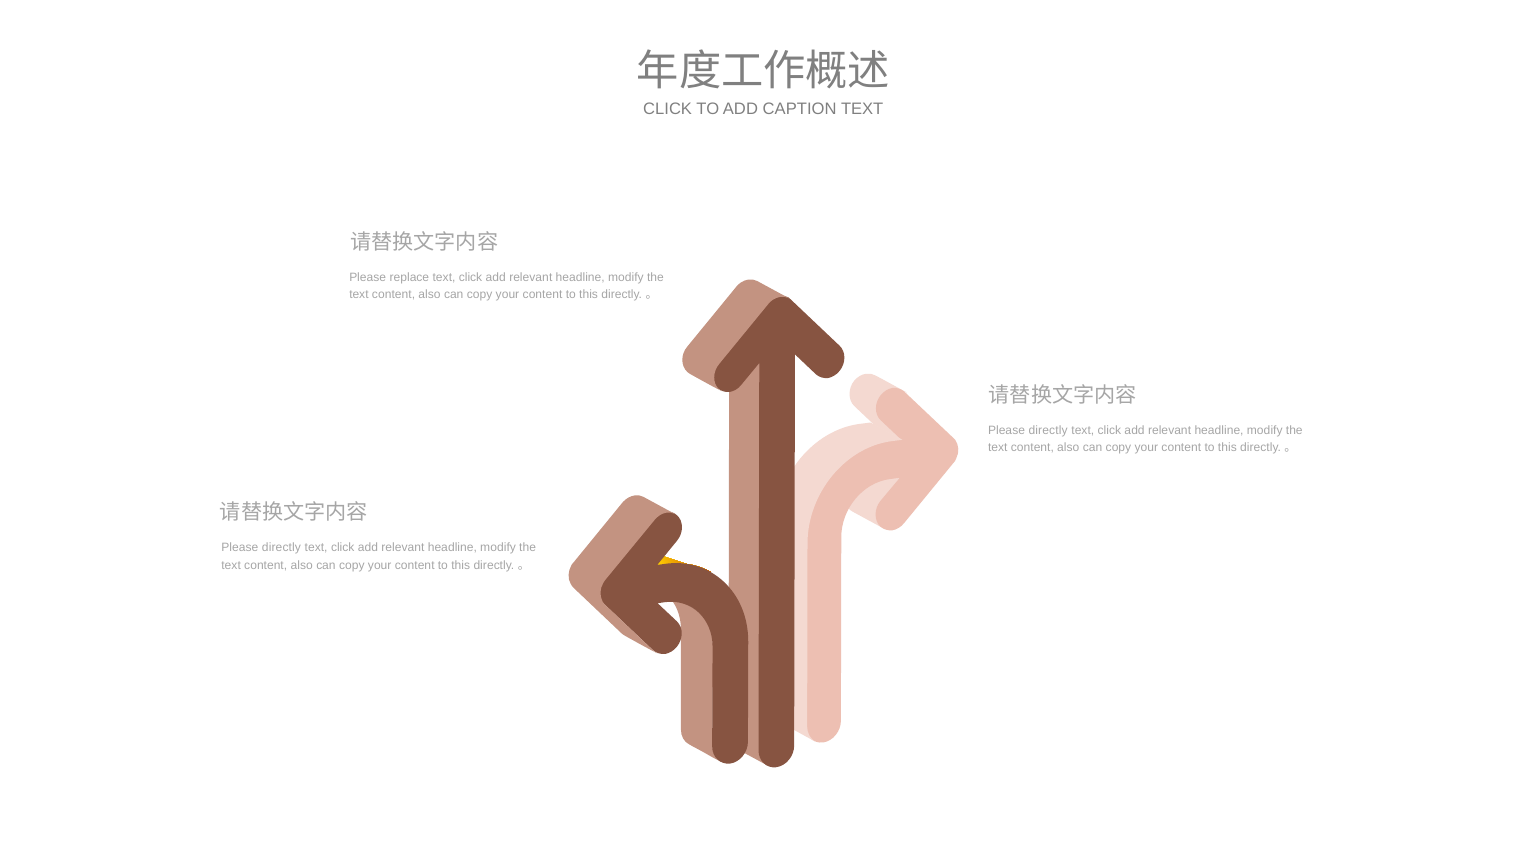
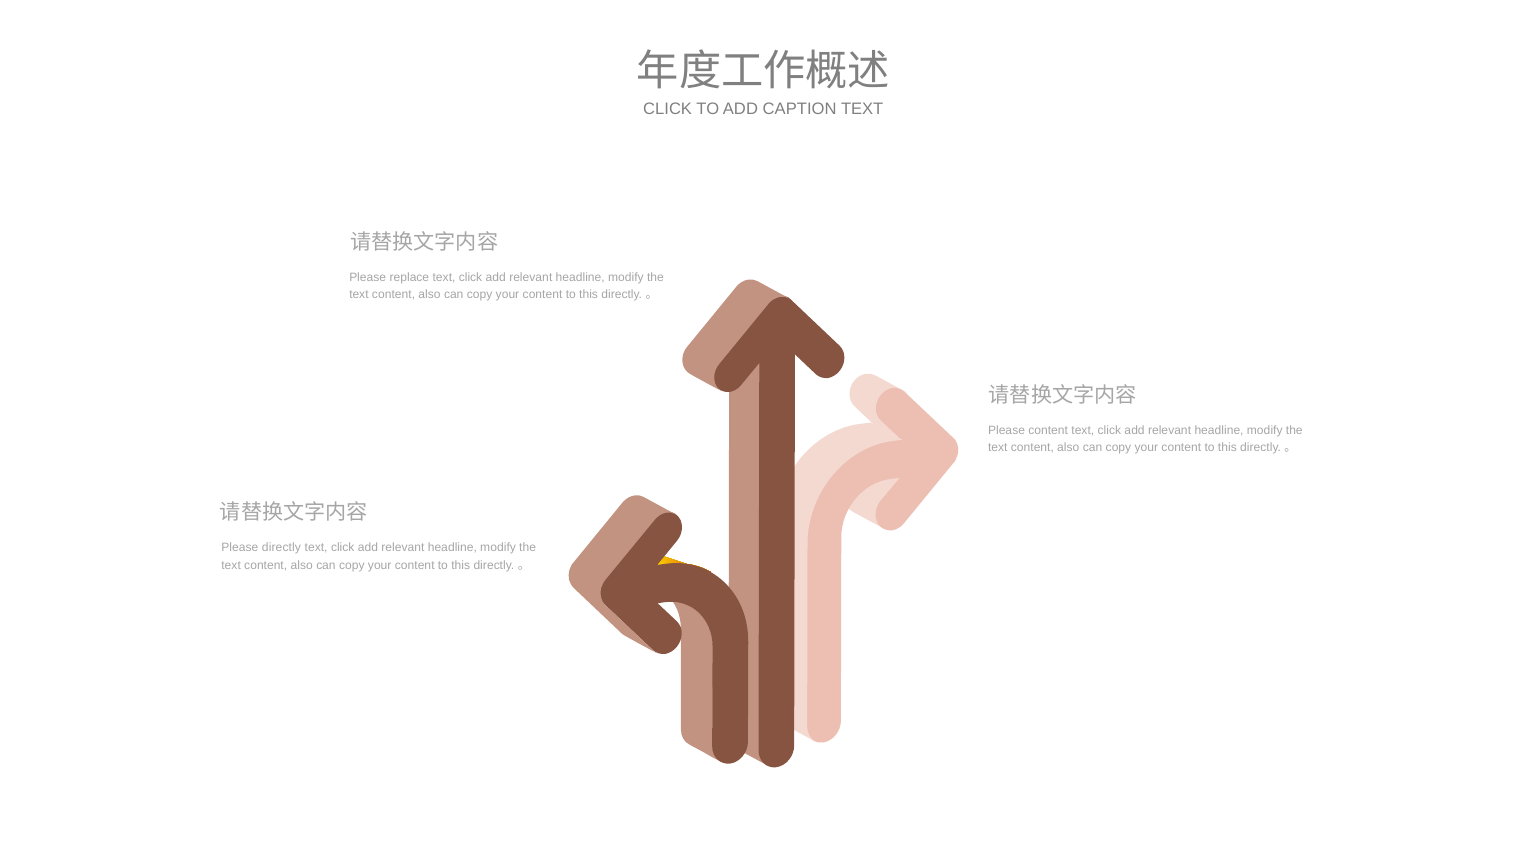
directly at (1048, 431): directly -> content
